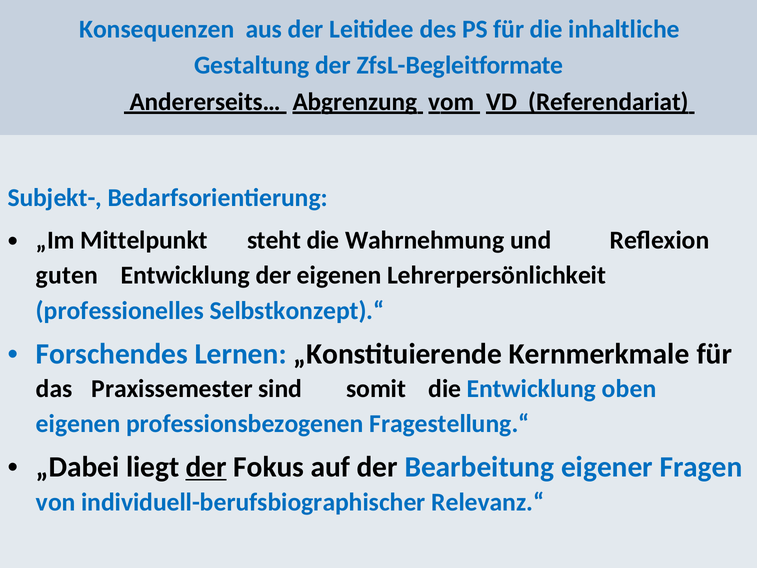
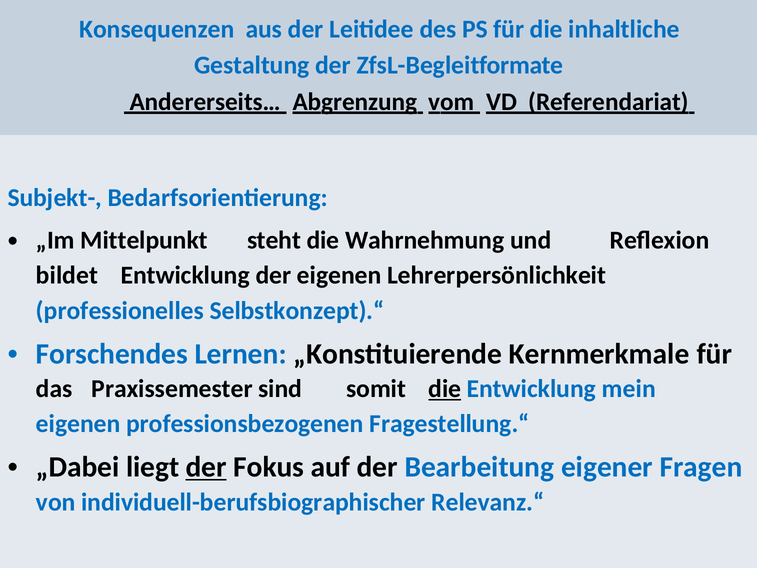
guten: guten -> bildet
die at (445, 388) underline: none -> present
oben: oben -> mein
